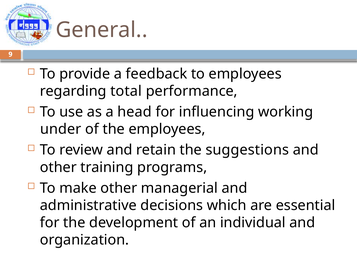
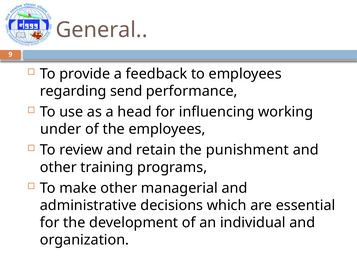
total: total -> send
suggestions: suggestions -> punishment
